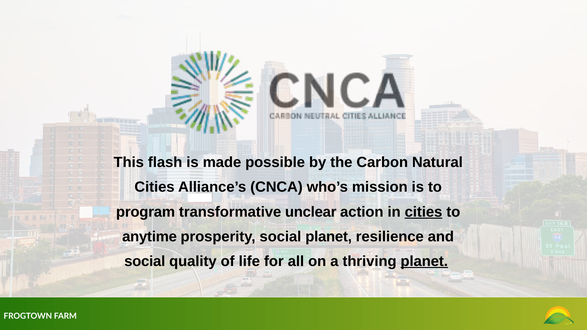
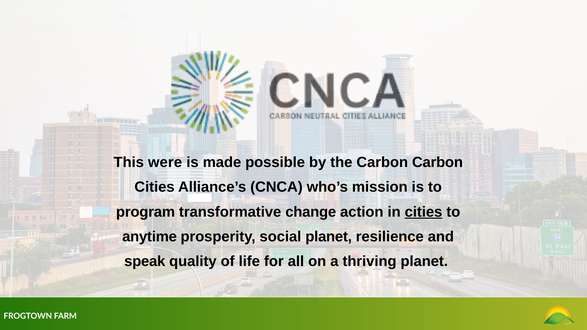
flash: flash -> were
Carbon Natural: Natural -> Carbon
unclear: unclear -> change
social at (145, 261): social -> speak
planet at (424, 261) underline: present -> none
